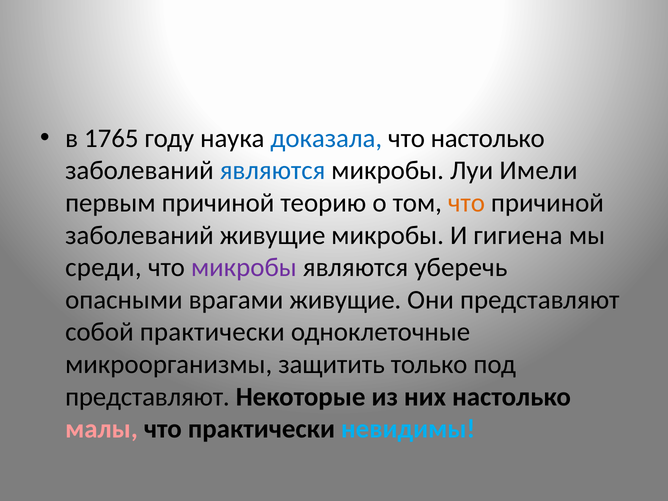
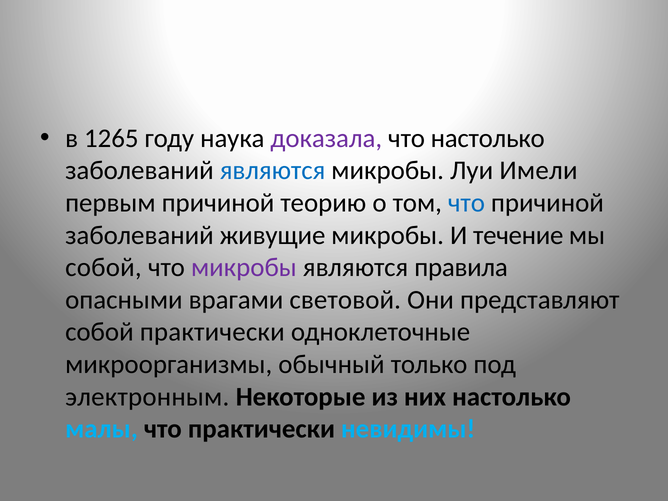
1765: 1765 -> 1265
доказала colour: blue -> purple
что at (466, 203) colour: orange -> blue
гигиена: гигиена -> течение
среди at (103, 267): среди -> собой
уберечь: уберечь -> правила
врагами живущие: живущие -> световой
защитить: защитить -> обычный
представляют at (147, 397): представляют -> электронным
малы colour: pink -> light blue
